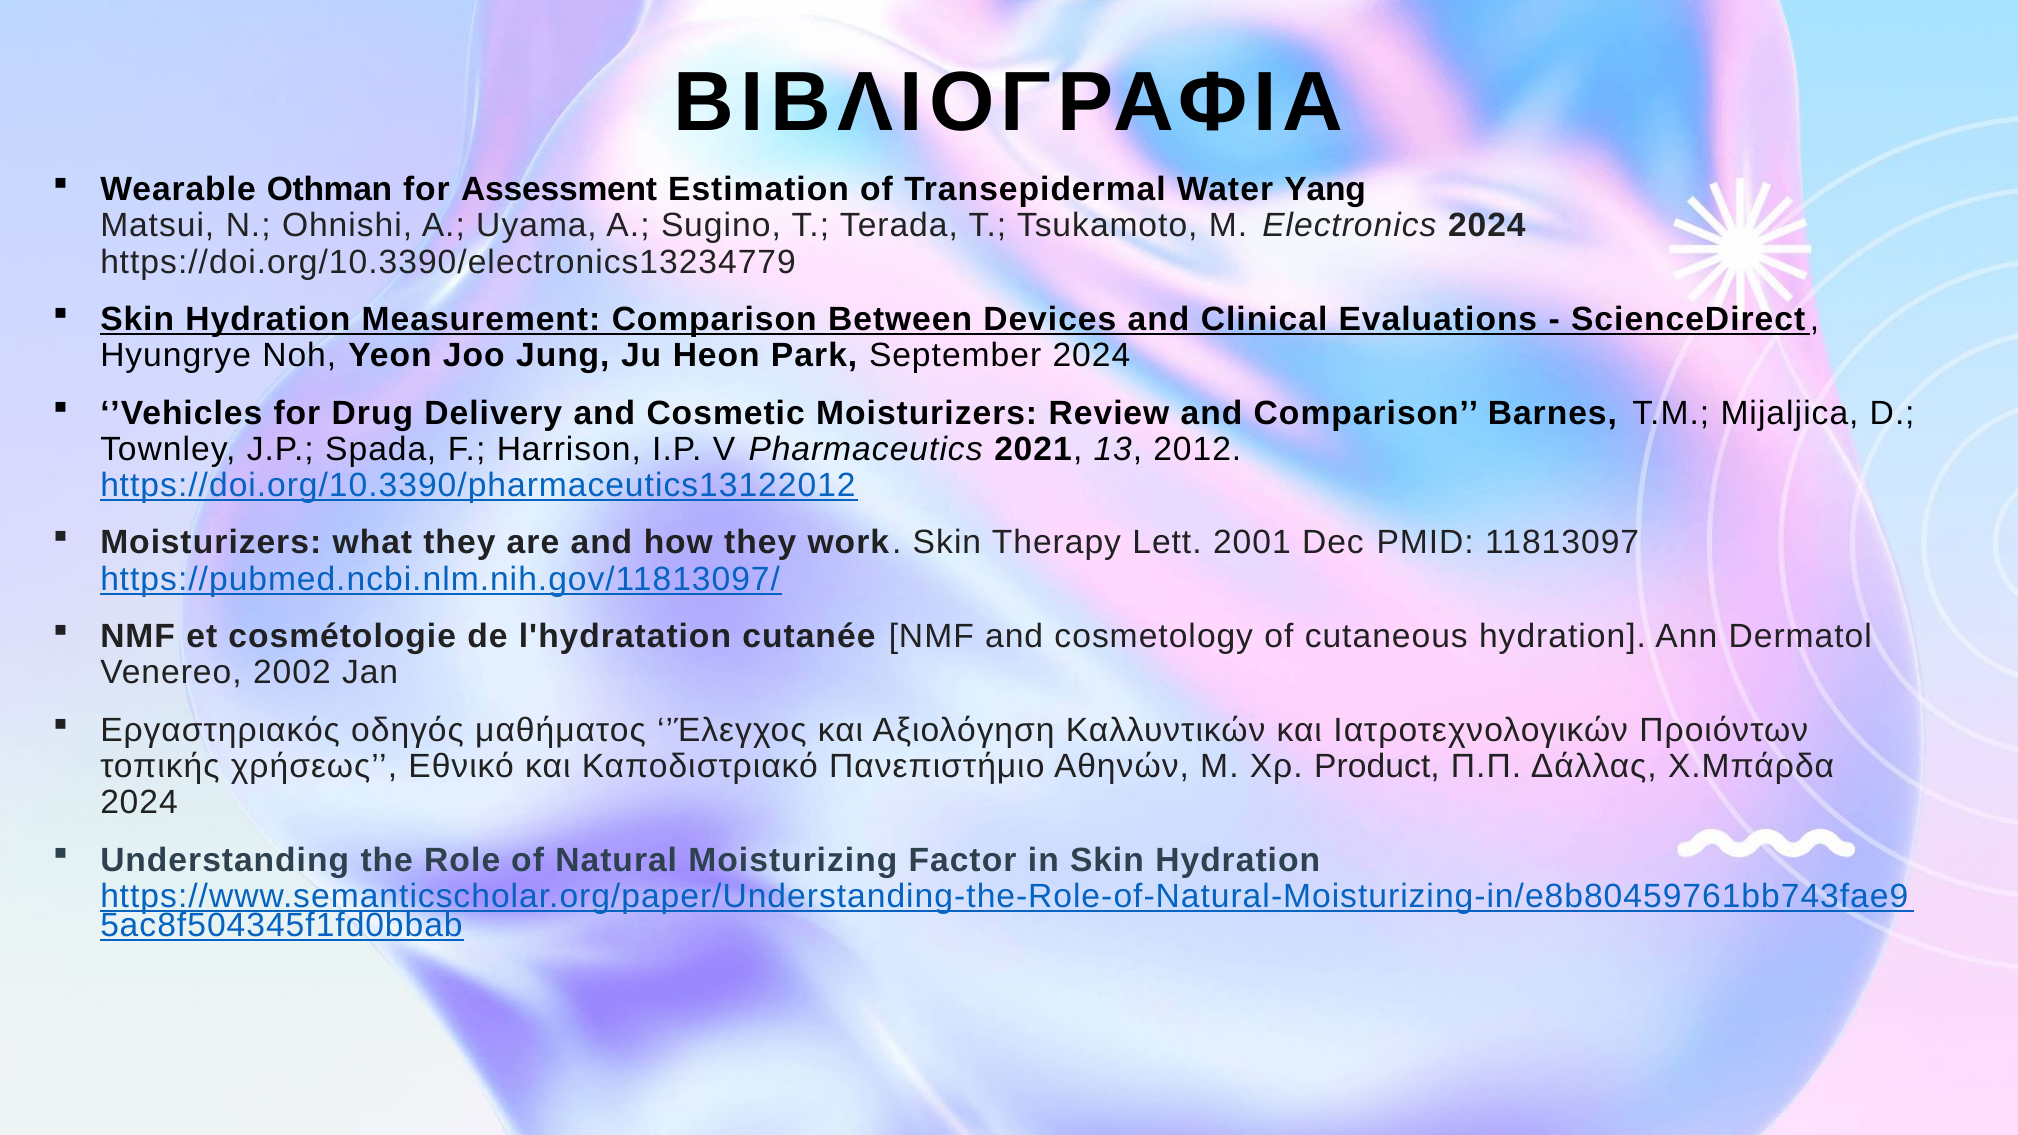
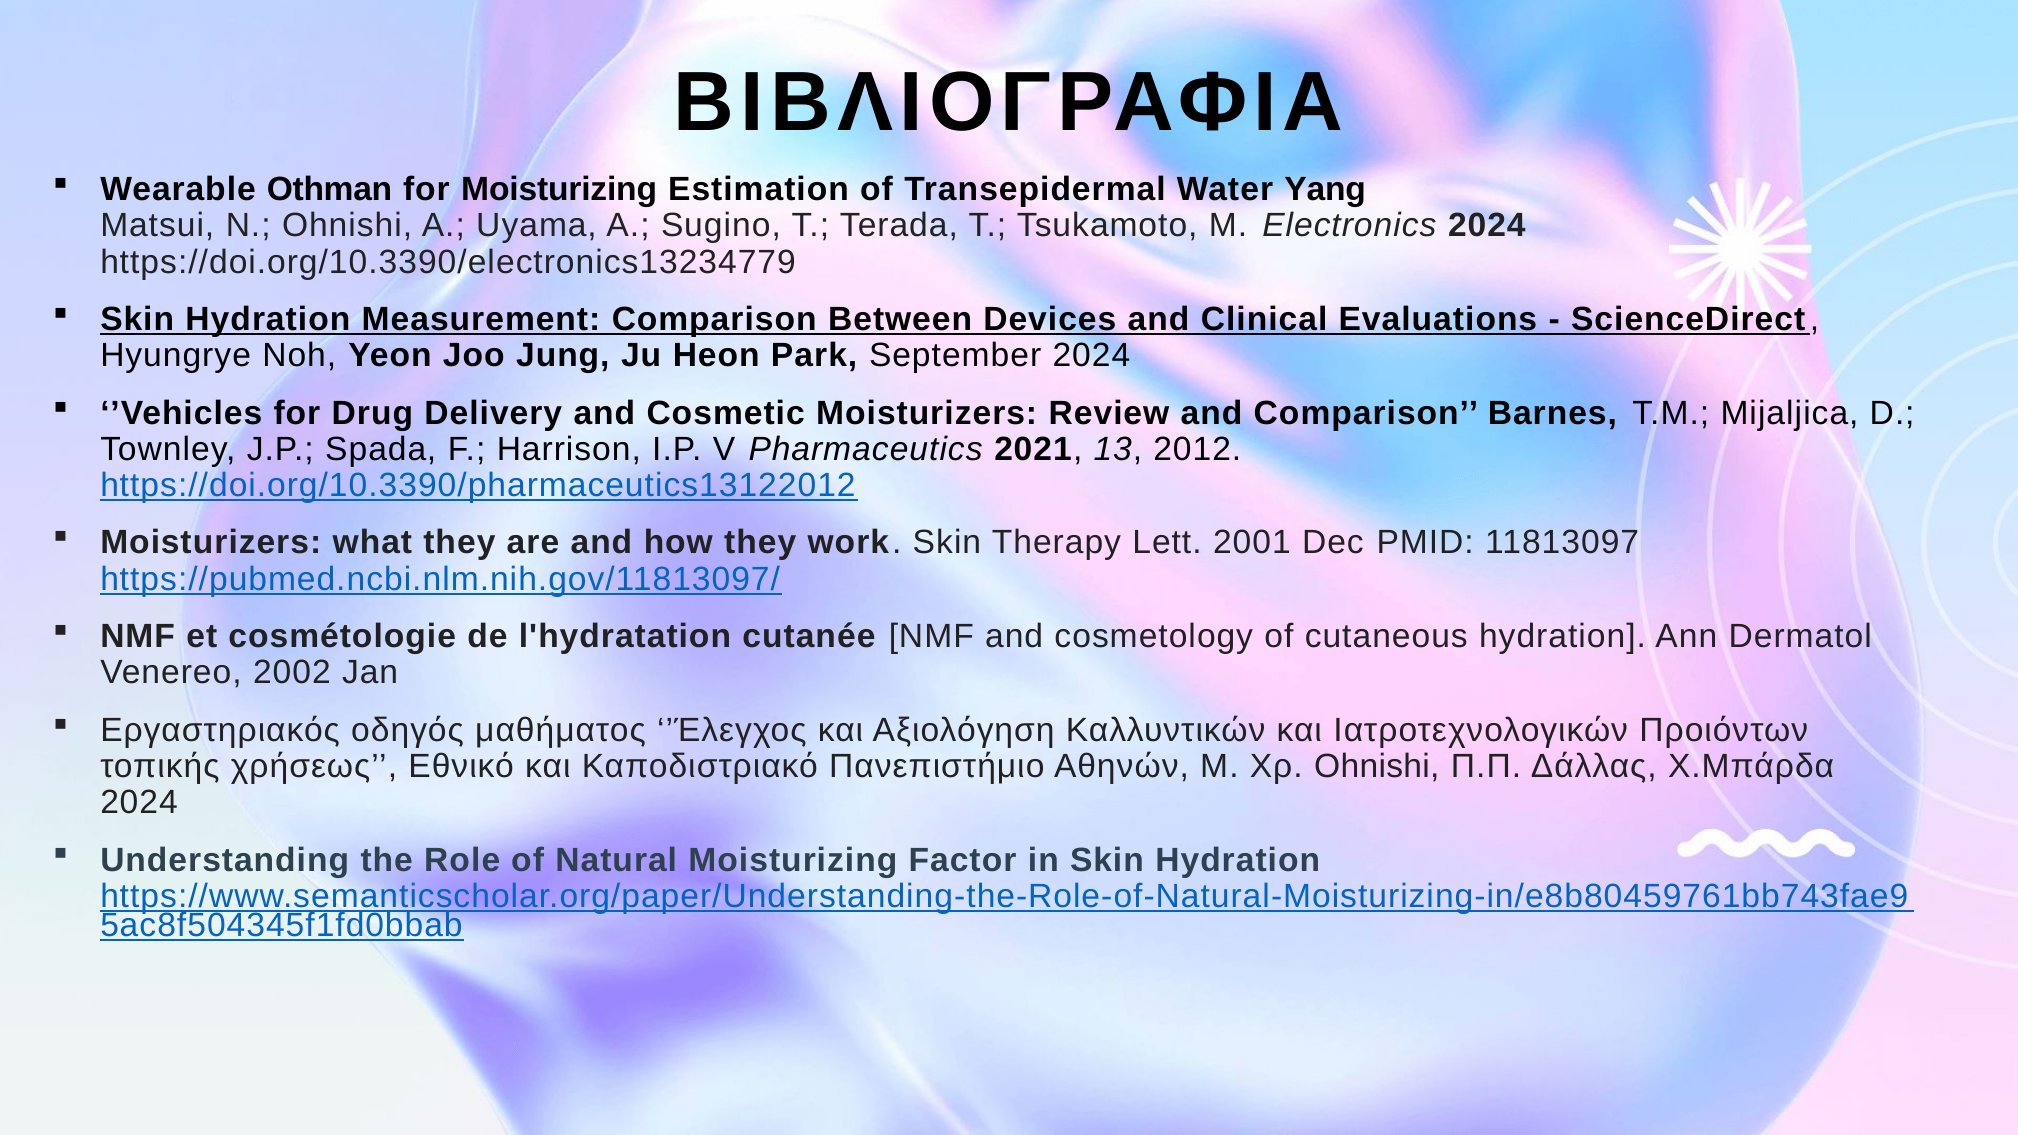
for Assessment: Assessment -> Moisturizing
Χρ Product: Product -> Ohnishi
